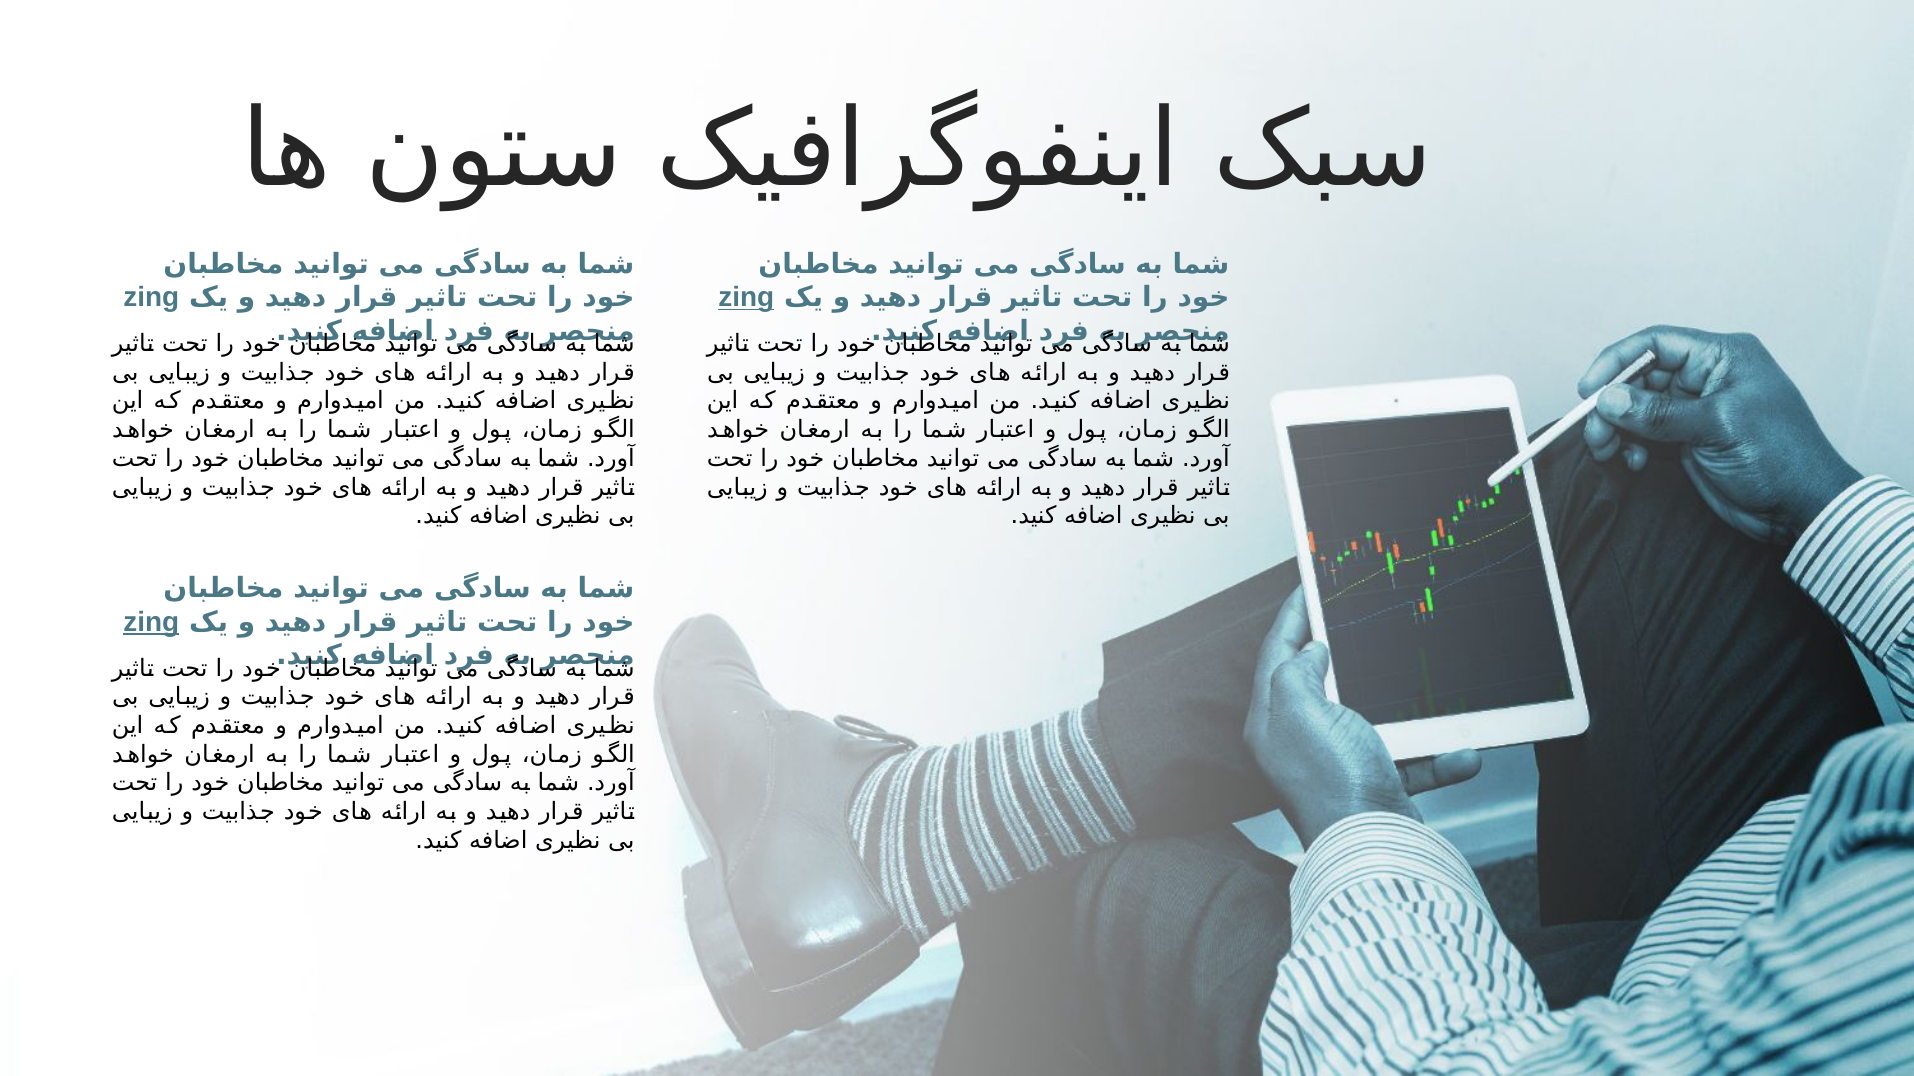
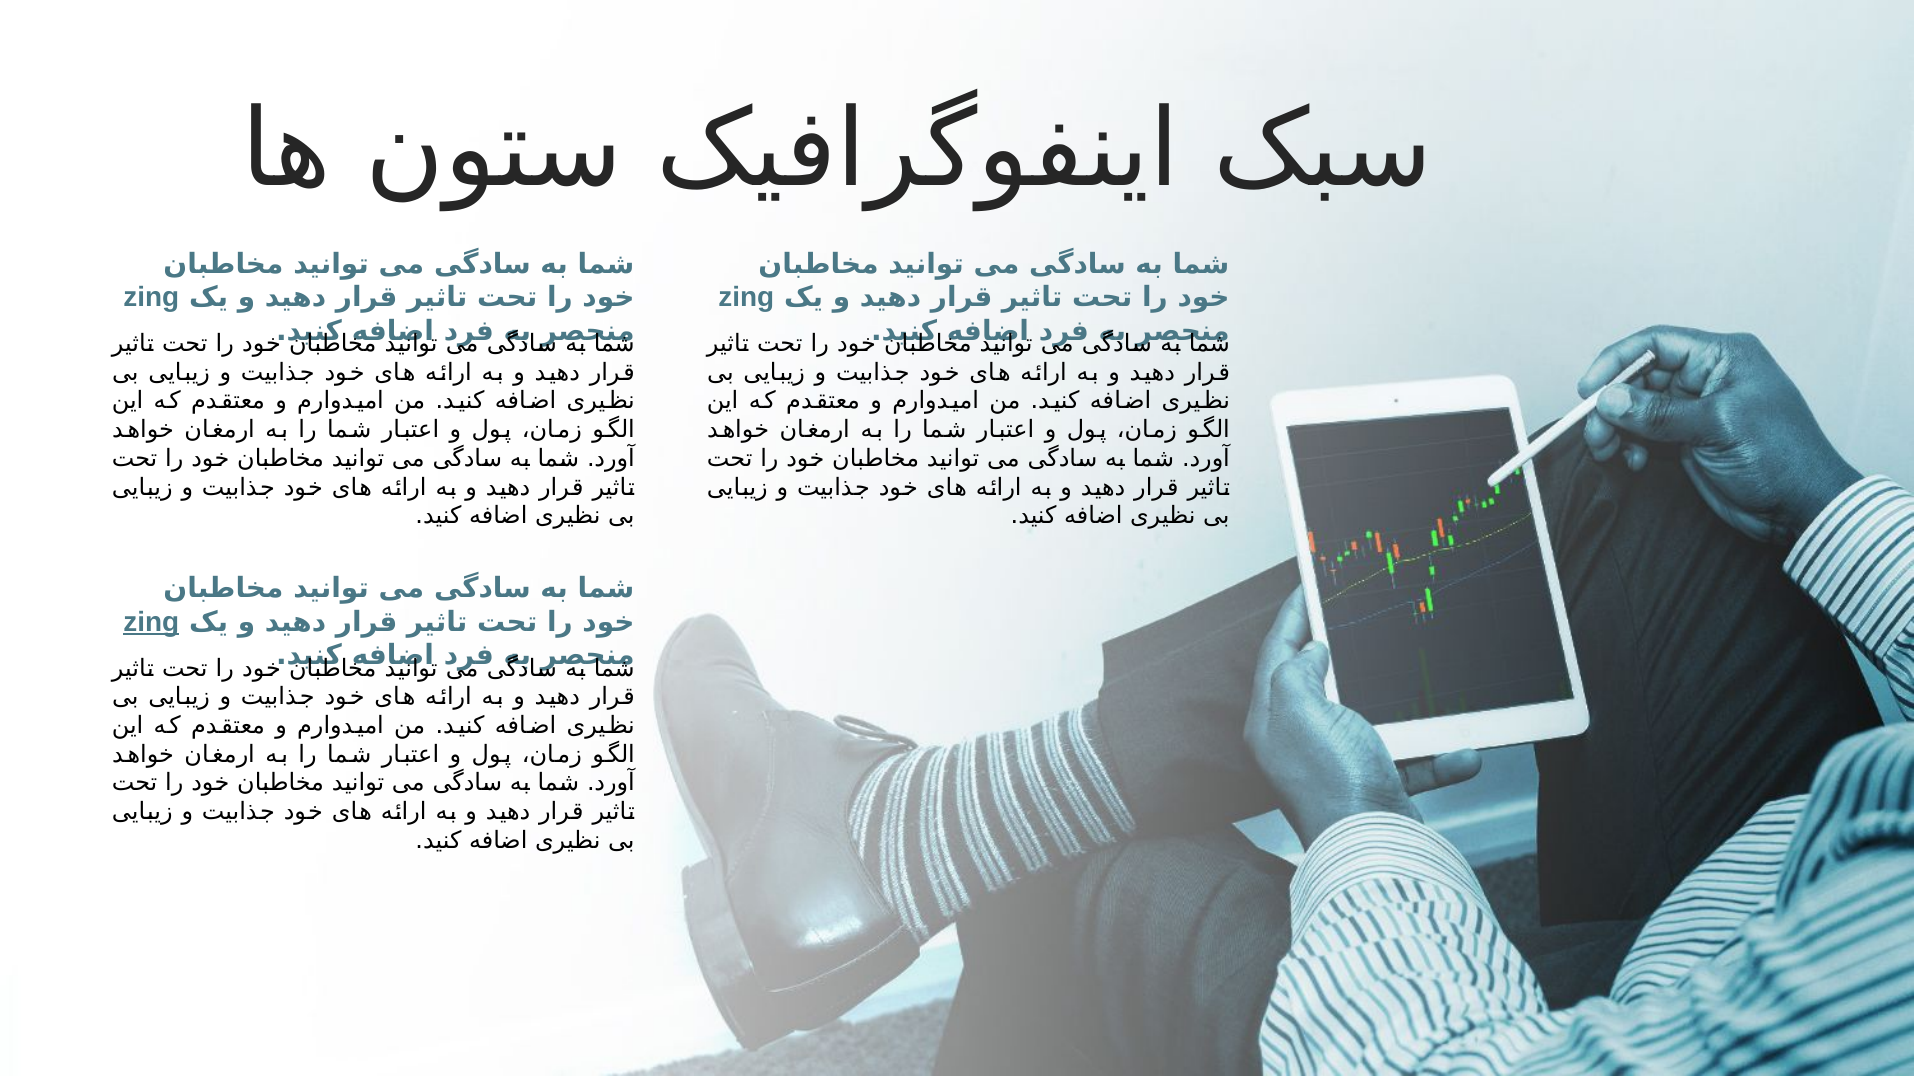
zing at (746, 298) underline: present -> none
